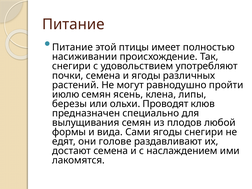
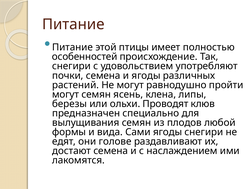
насиживании: насиживании -> особенностей
июлю at (66, 94): июлю -> могут
